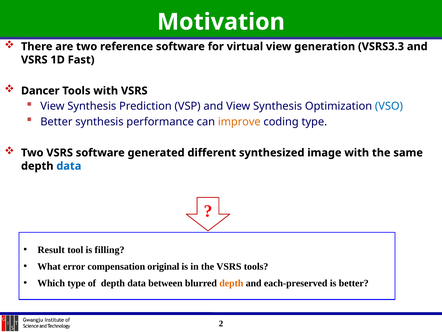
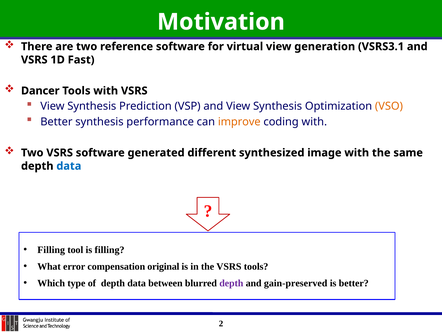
VSRS3.3: VSRS3.3 -> VSRS3.1
VSO colour: blue -> orange
coding type: type -> with
Result at (51, 249): Result -> Filling
depth at (231, 283) colour: orange -> purple
each-preserved: each-preserved -> gain-preserved
